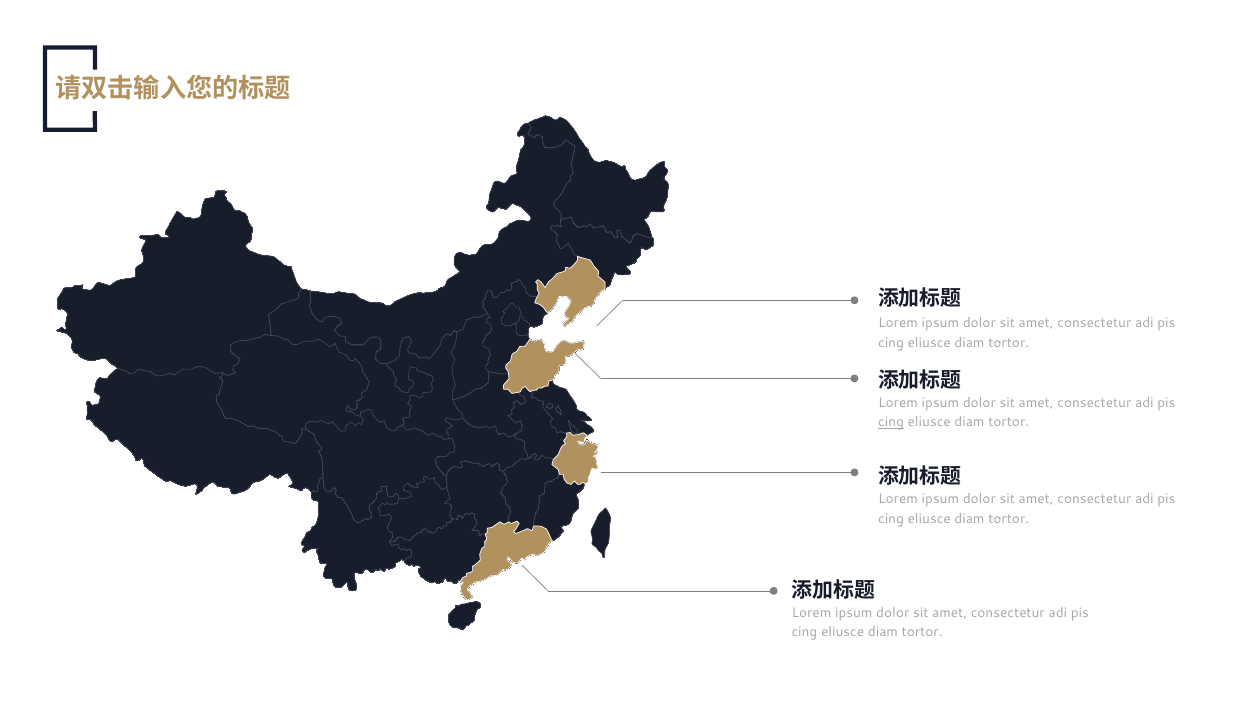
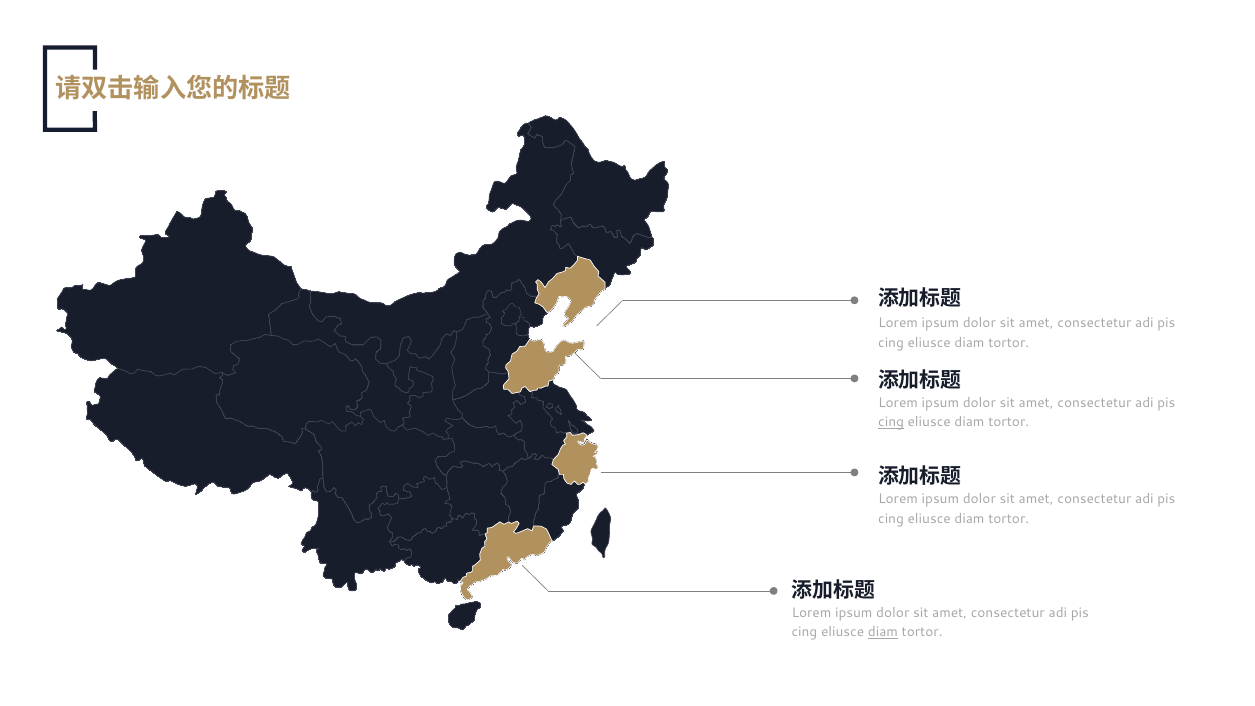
diam at (883, 632) underline: none -> present
